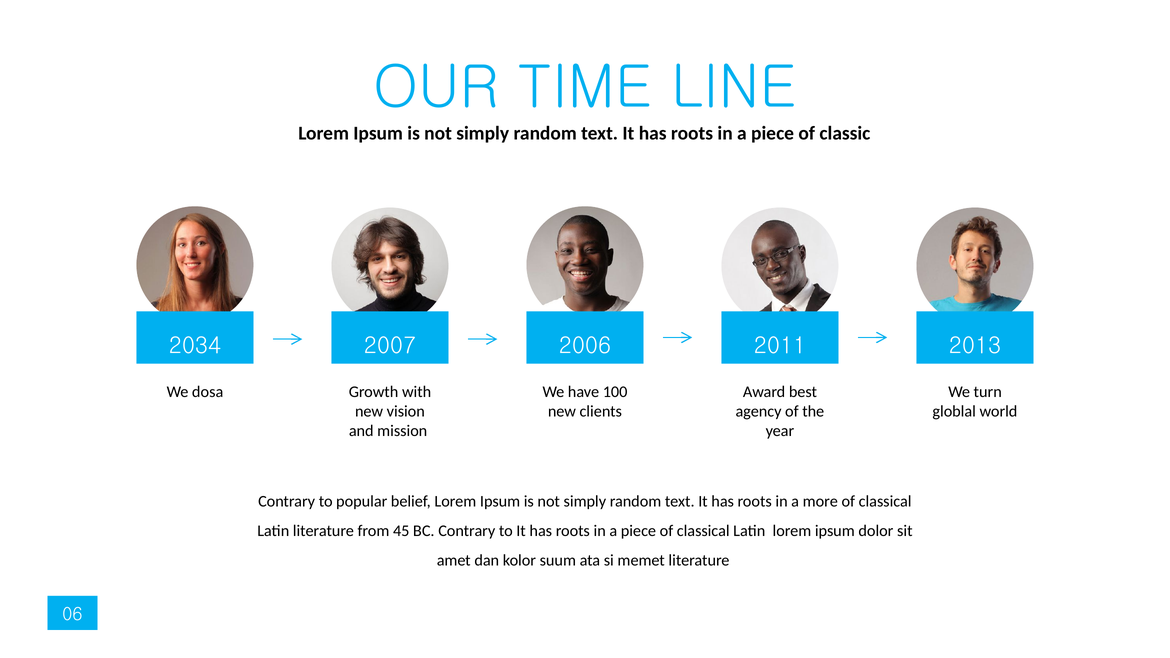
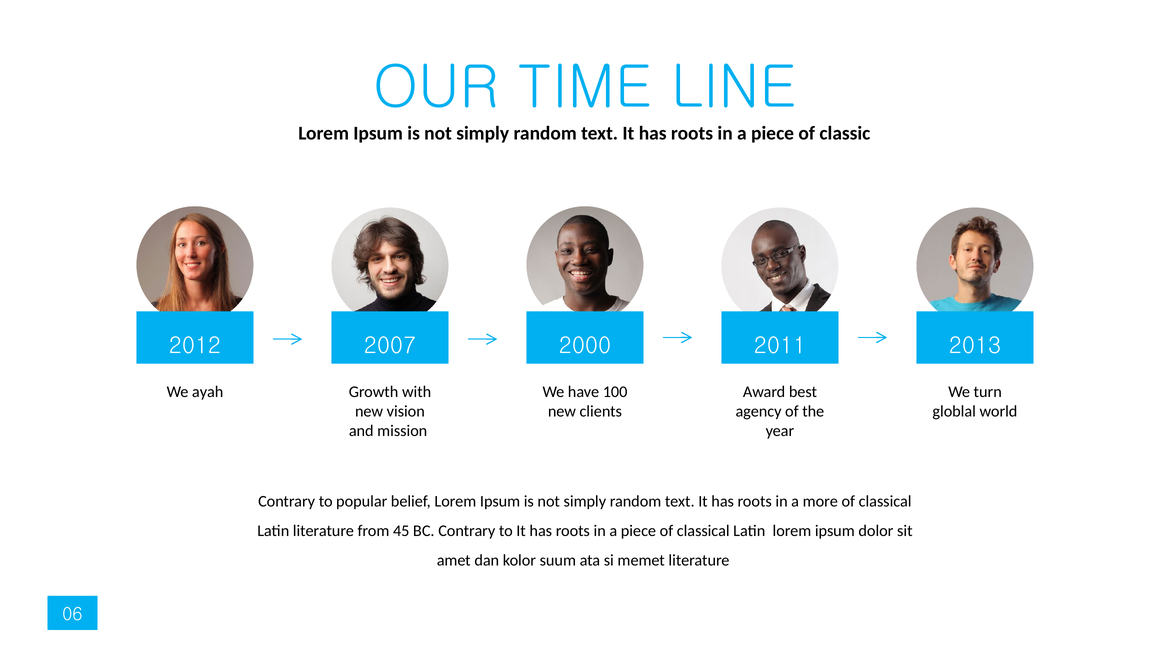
2034: 2034 -> 2012
2006: 2006 -> 2000
dosa: dosa -> ayah
